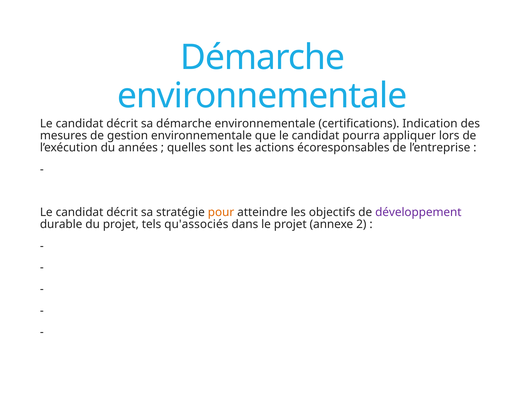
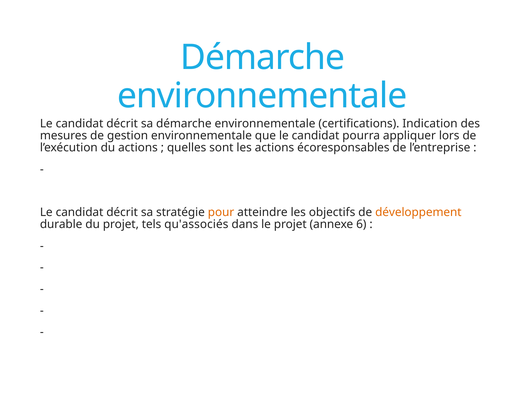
du années: années -> actions
développement colour: purple -> orange
2: 2 -> 6
